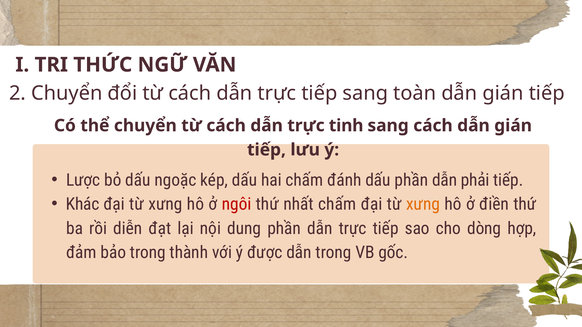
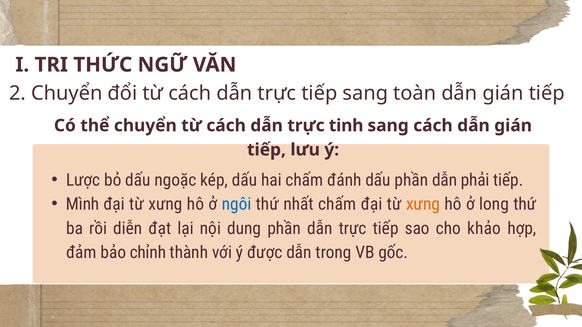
Khác: Khác -> Mình
ngôi colour: red -> blue
điền: điền -> long
dòng: dòng -> khảo
bảo trong: trong -> chỉnh
